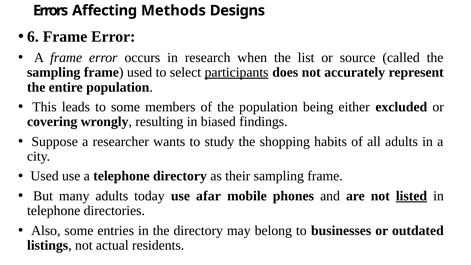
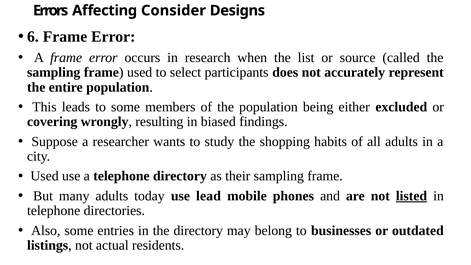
Methods: Methods -> Consider
participants underline: present -> none
afar: afar -> lead
